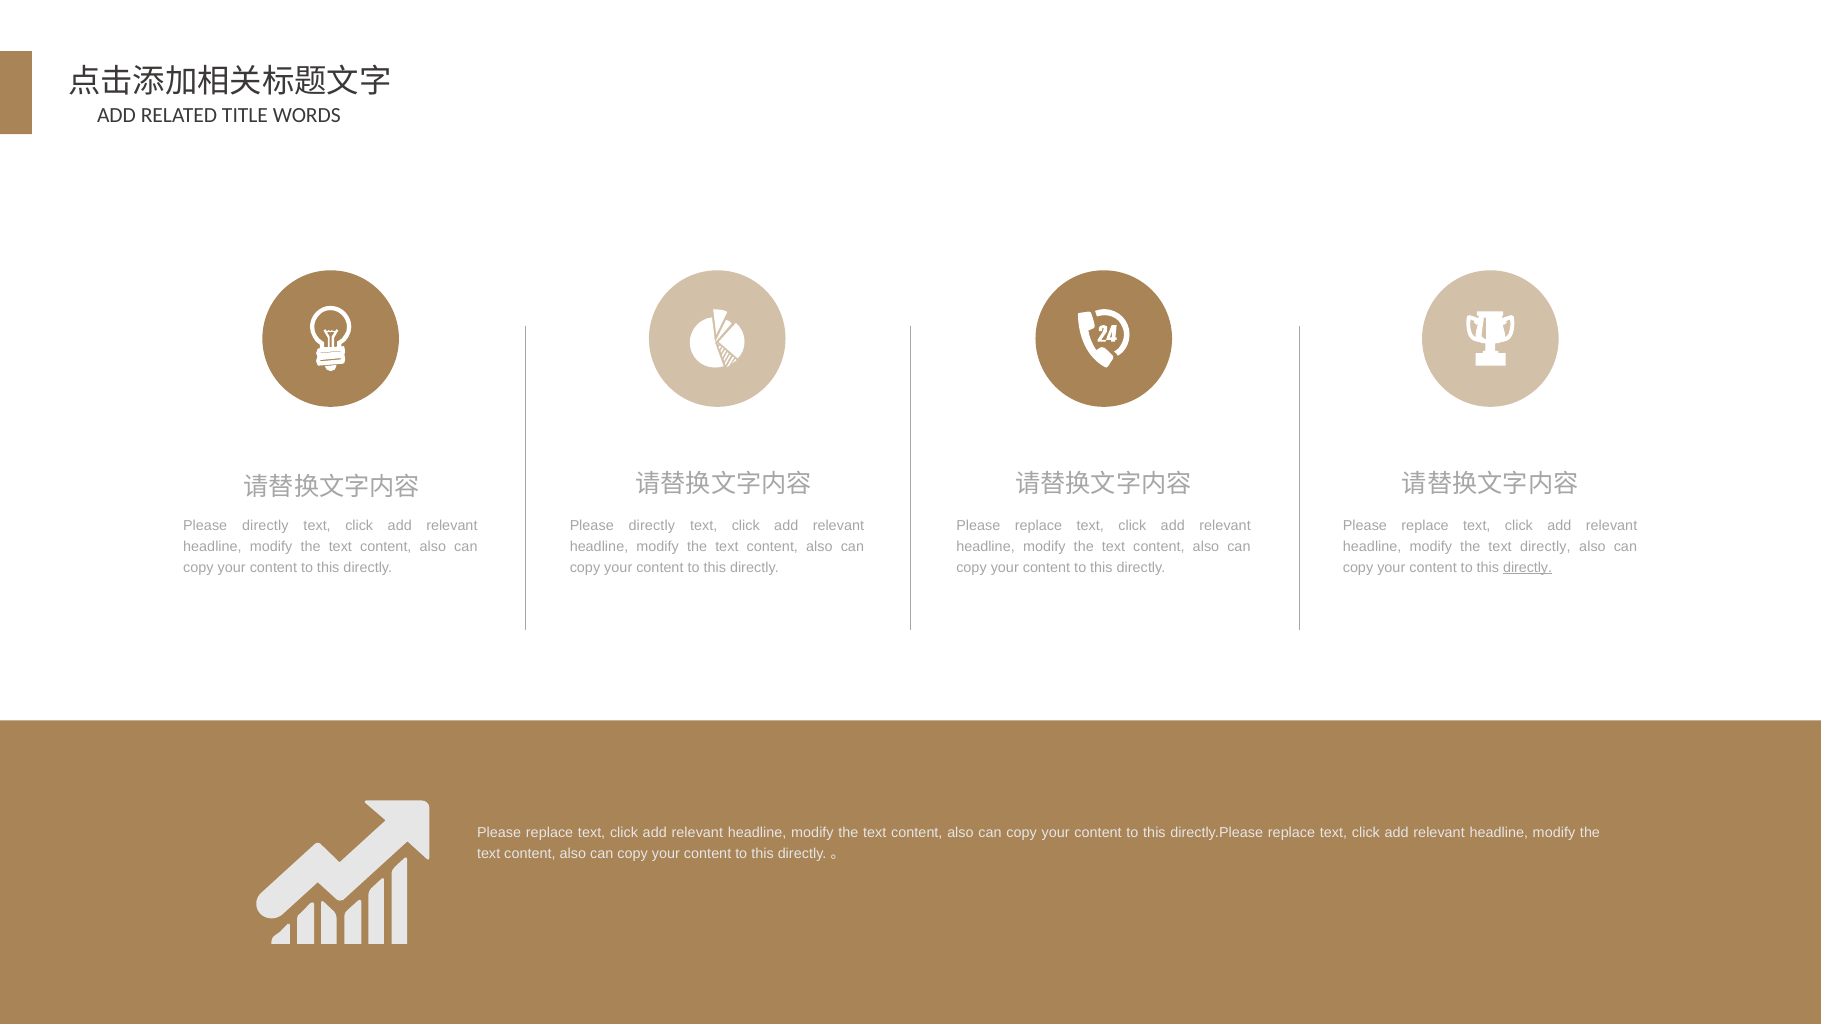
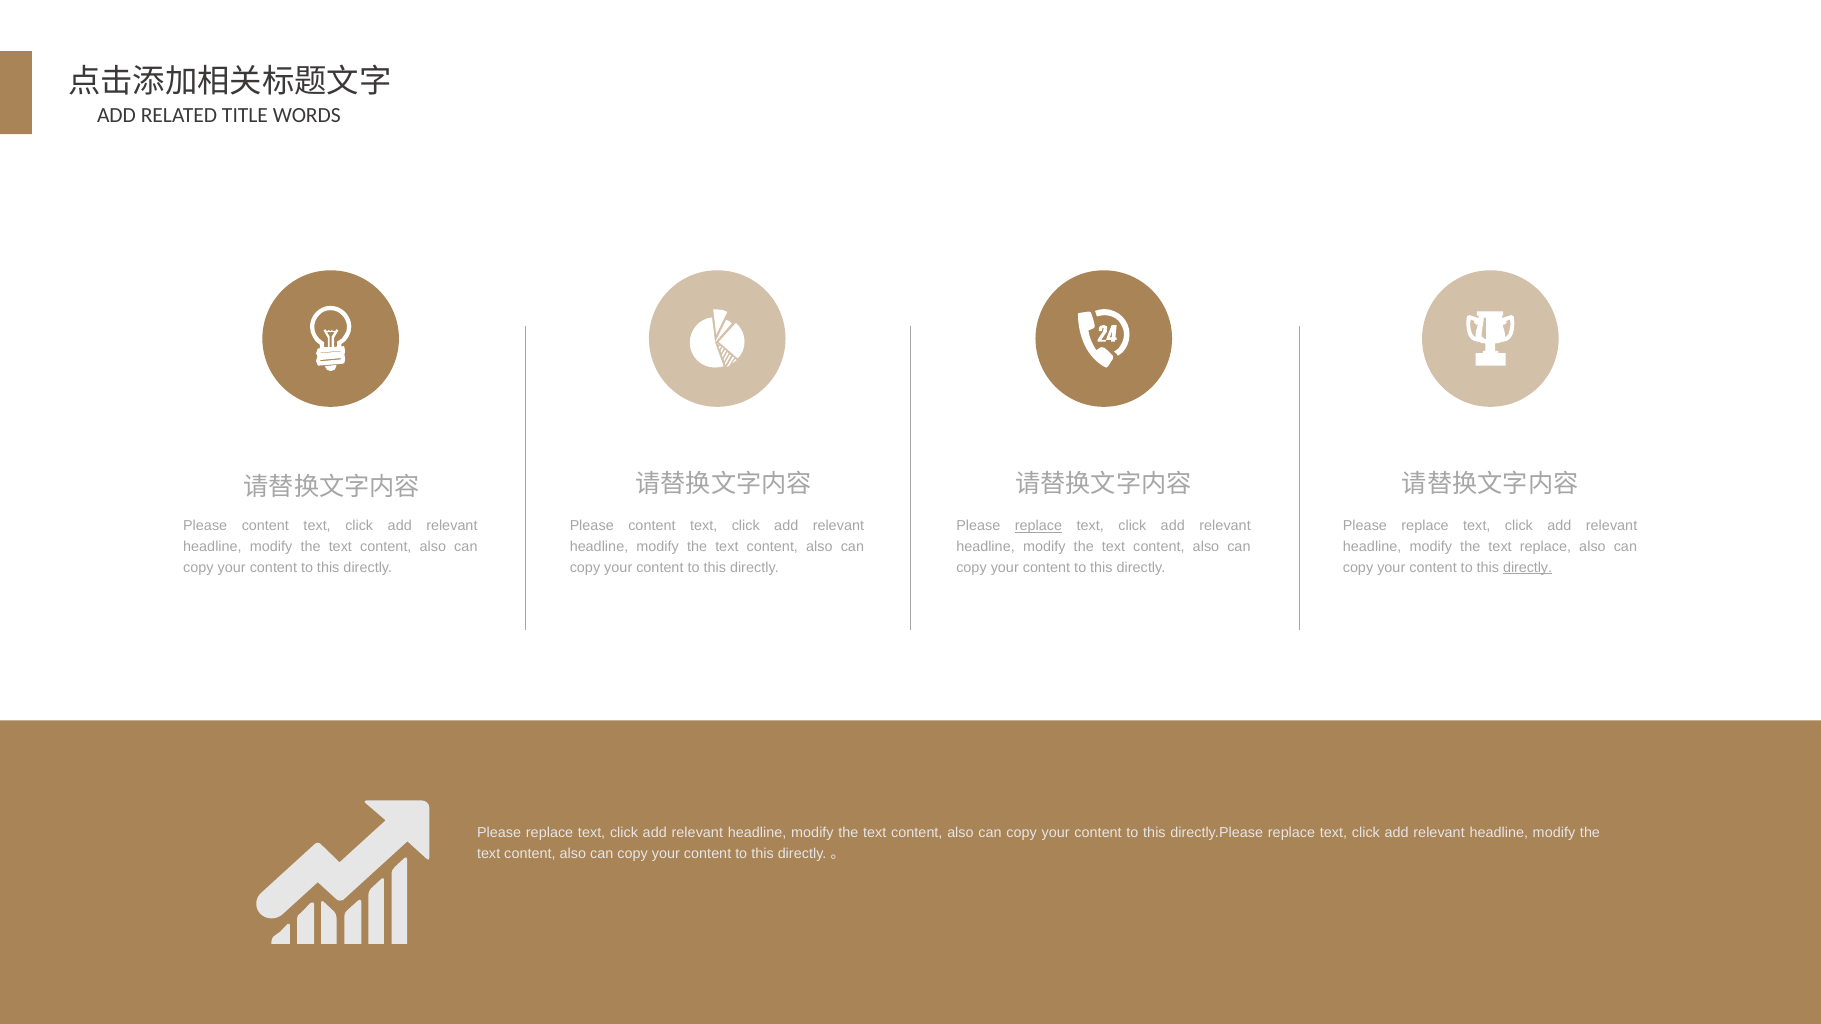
directly at (265, 526): directly -> content
directly at (652, 526): directly -> content
replace at (1038, 526) underline: none -> present
text directly: directly -> replace
